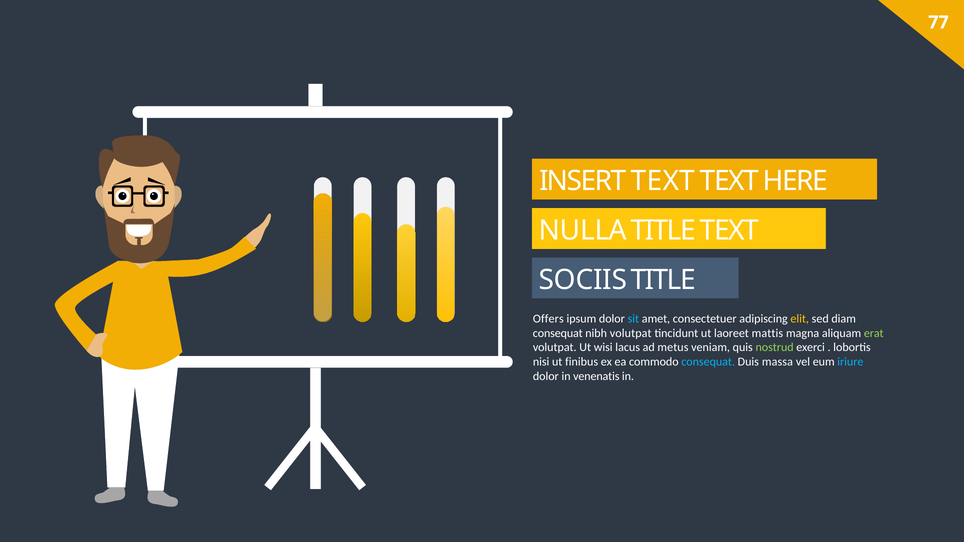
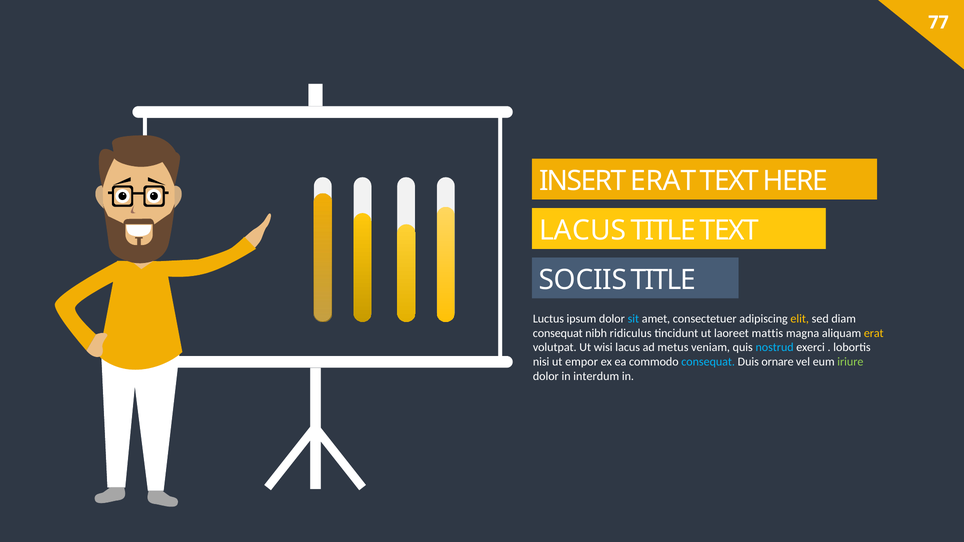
INSERT TEXT: TEXT -> ERAT
NULLA at (583, 231): NULLA -> LACUS
Offers: Offers -> Luctus
nibh volutpat: volutpat -> ridiculus
erat at (874, 333) colour: light green -> yellow
nostrud colour: light green -> light blue
finibus: finibus -> empor
massa: massa -> ornare
iriure colour: light blue -> light green
venenatis: venenatis -> interdum
